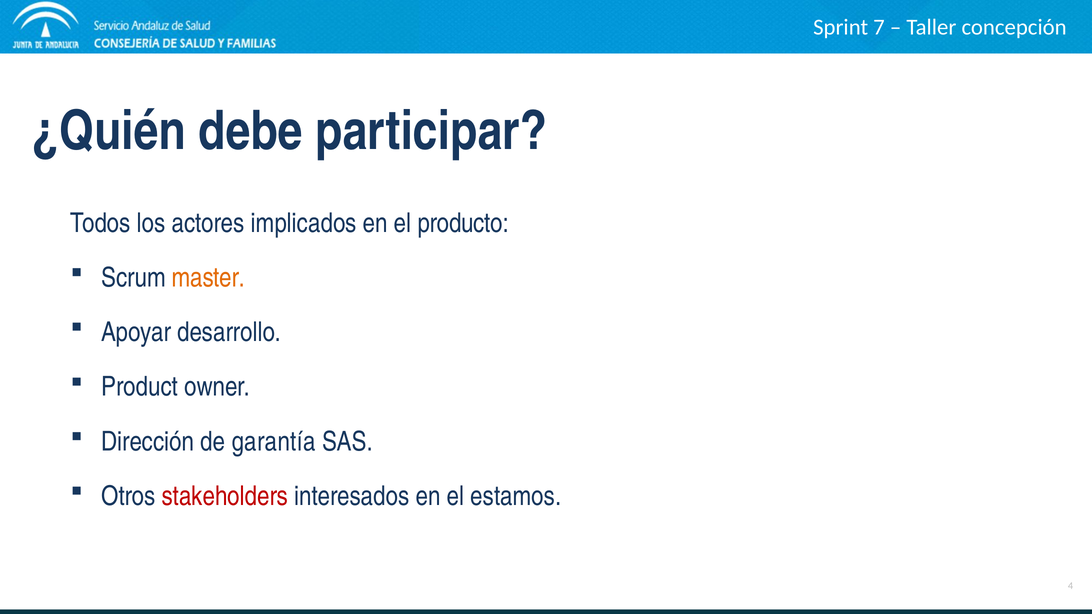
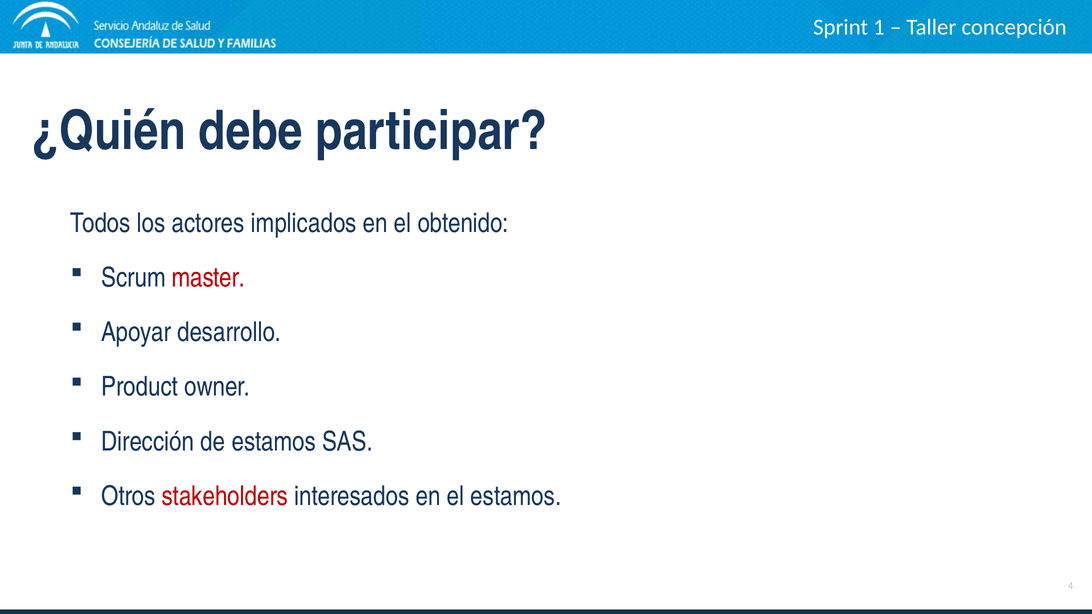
7: 7 -> 1
producto: producto -> obtenido
master colour: orange -> red
de garantía: garantía -> estamos
